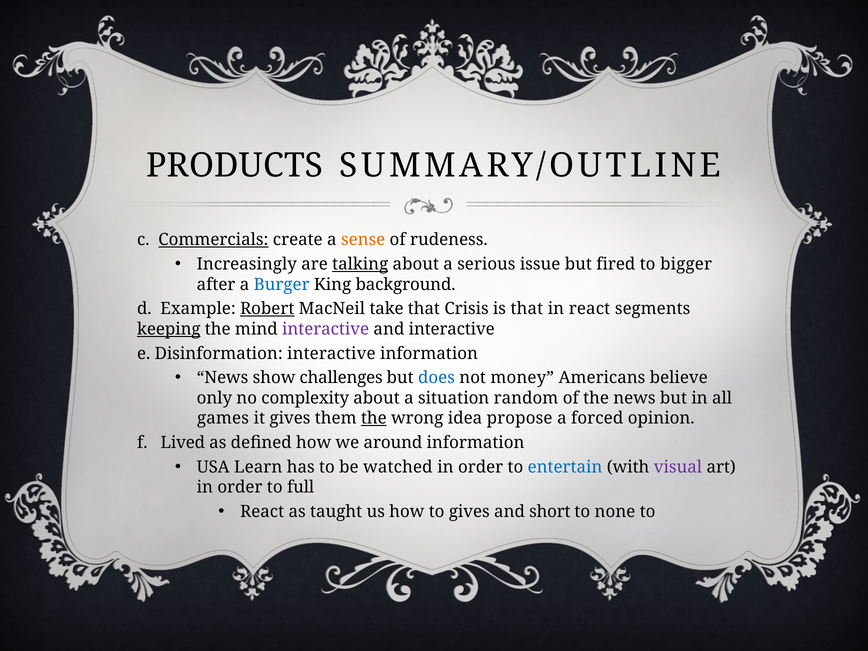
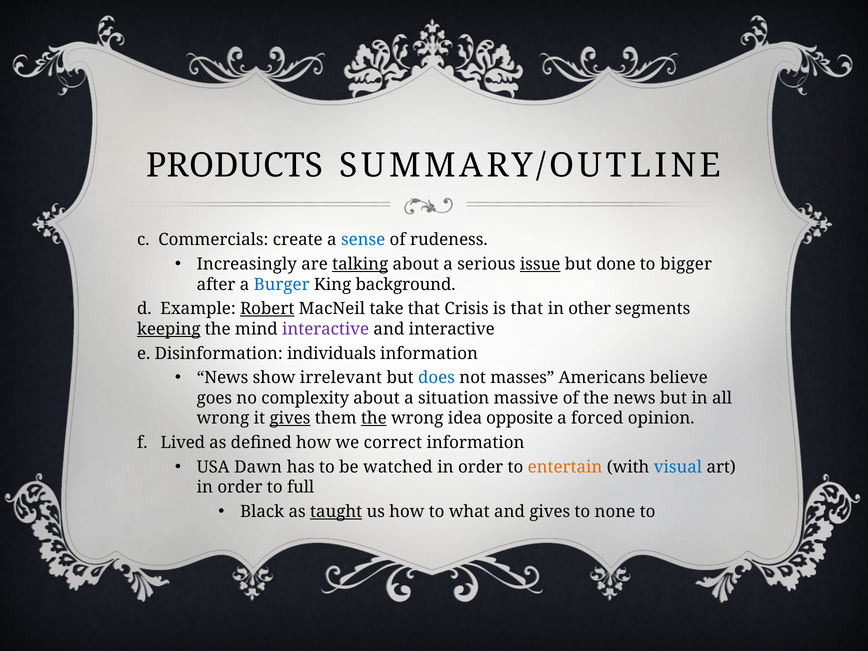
Commercials underline: present -> none
sense colour: orange -> blue
issue underline: none -> present
fired: fired -> done
in react: react -> other
Disinformation interactive: interactive -> individuals
challenges: challenges -> irrelevant
money: money -> masses
only: only -> goes
random: random -> massive
games at (223, 418): games -> wrong
gives at (290, 418) underline: none -> present
propose: propose -> opposite
around: around -> correct
Learn: Learn -> Dawn
entertain colour: blue -> orange
visual colour: purple -> blue
React at (262, 512): React -> Black
taught underline: none -> present
to gives: gives -> what
and short: short -> gives
